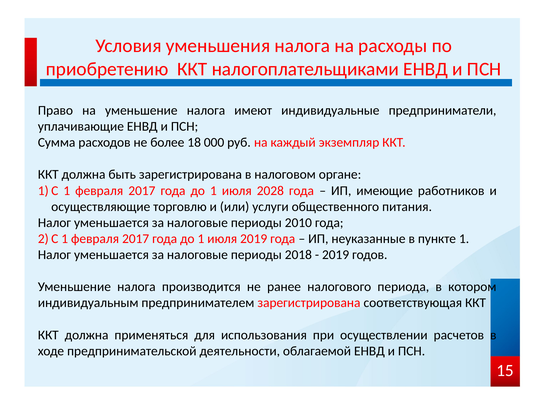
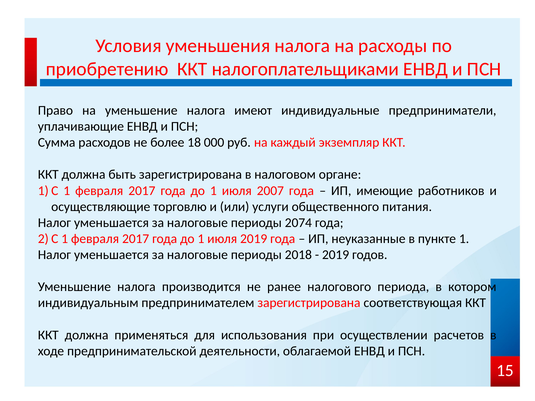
2028: 2028 -> 2007
2010: 2010 -> 2074
